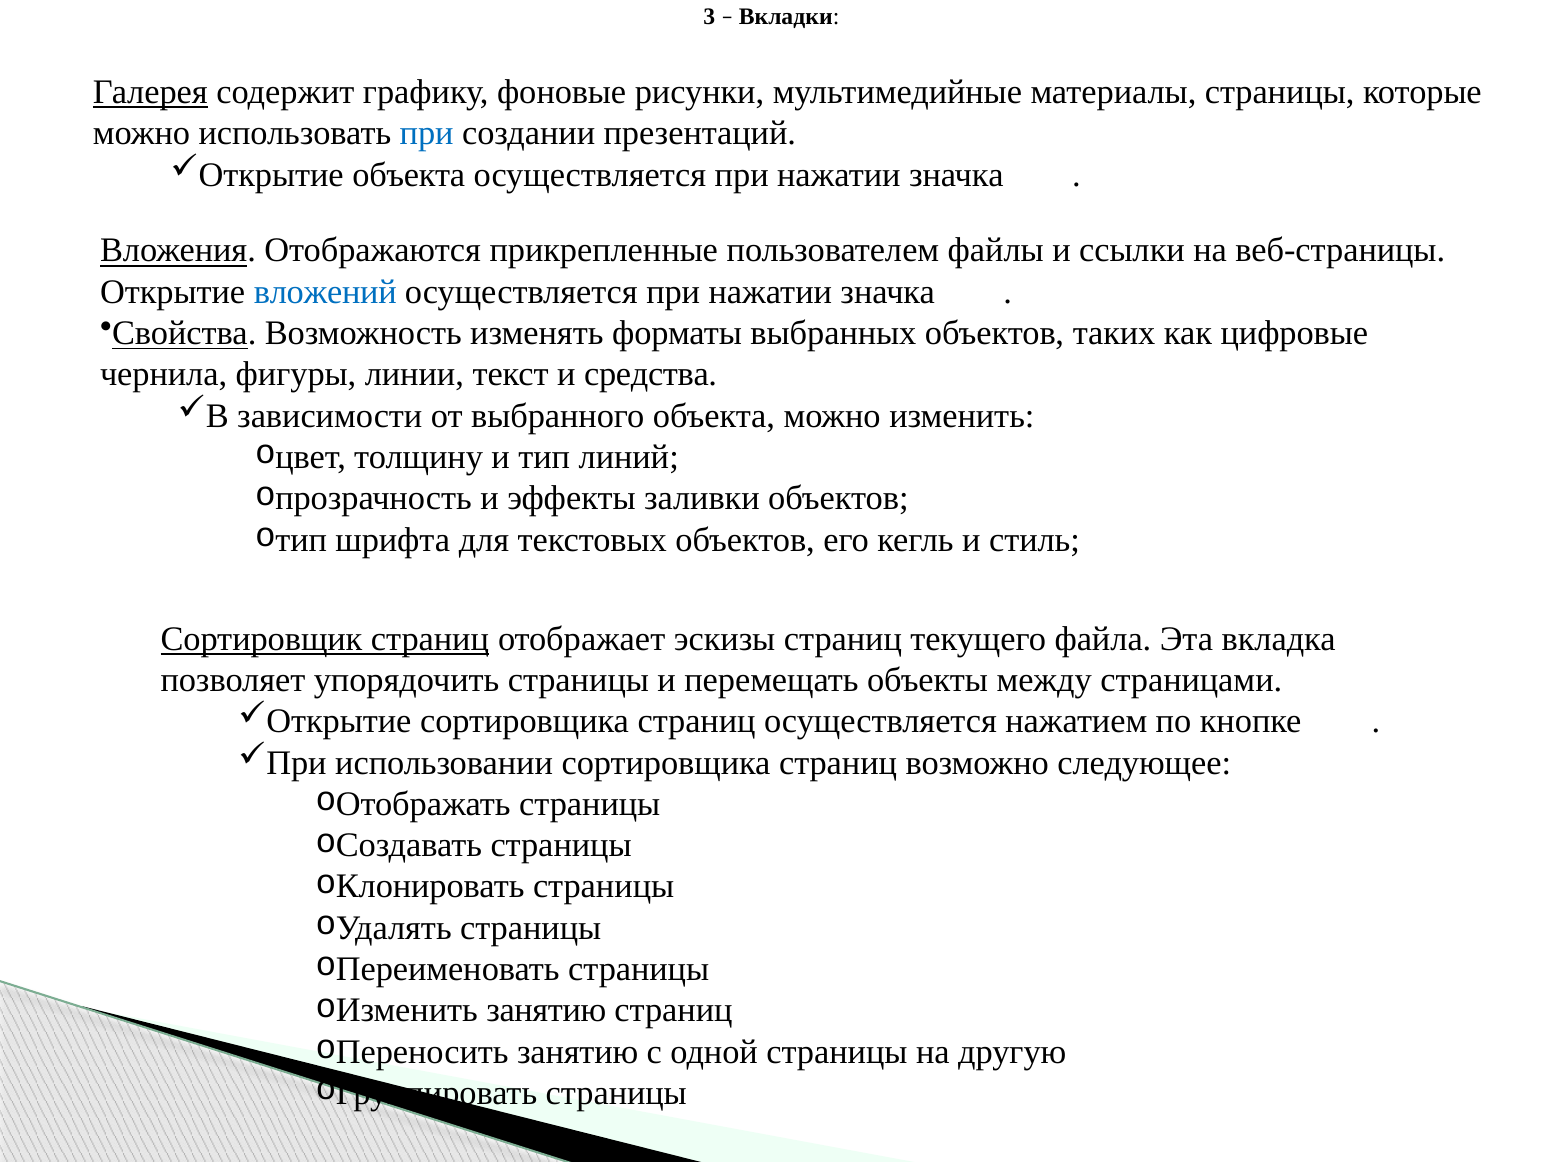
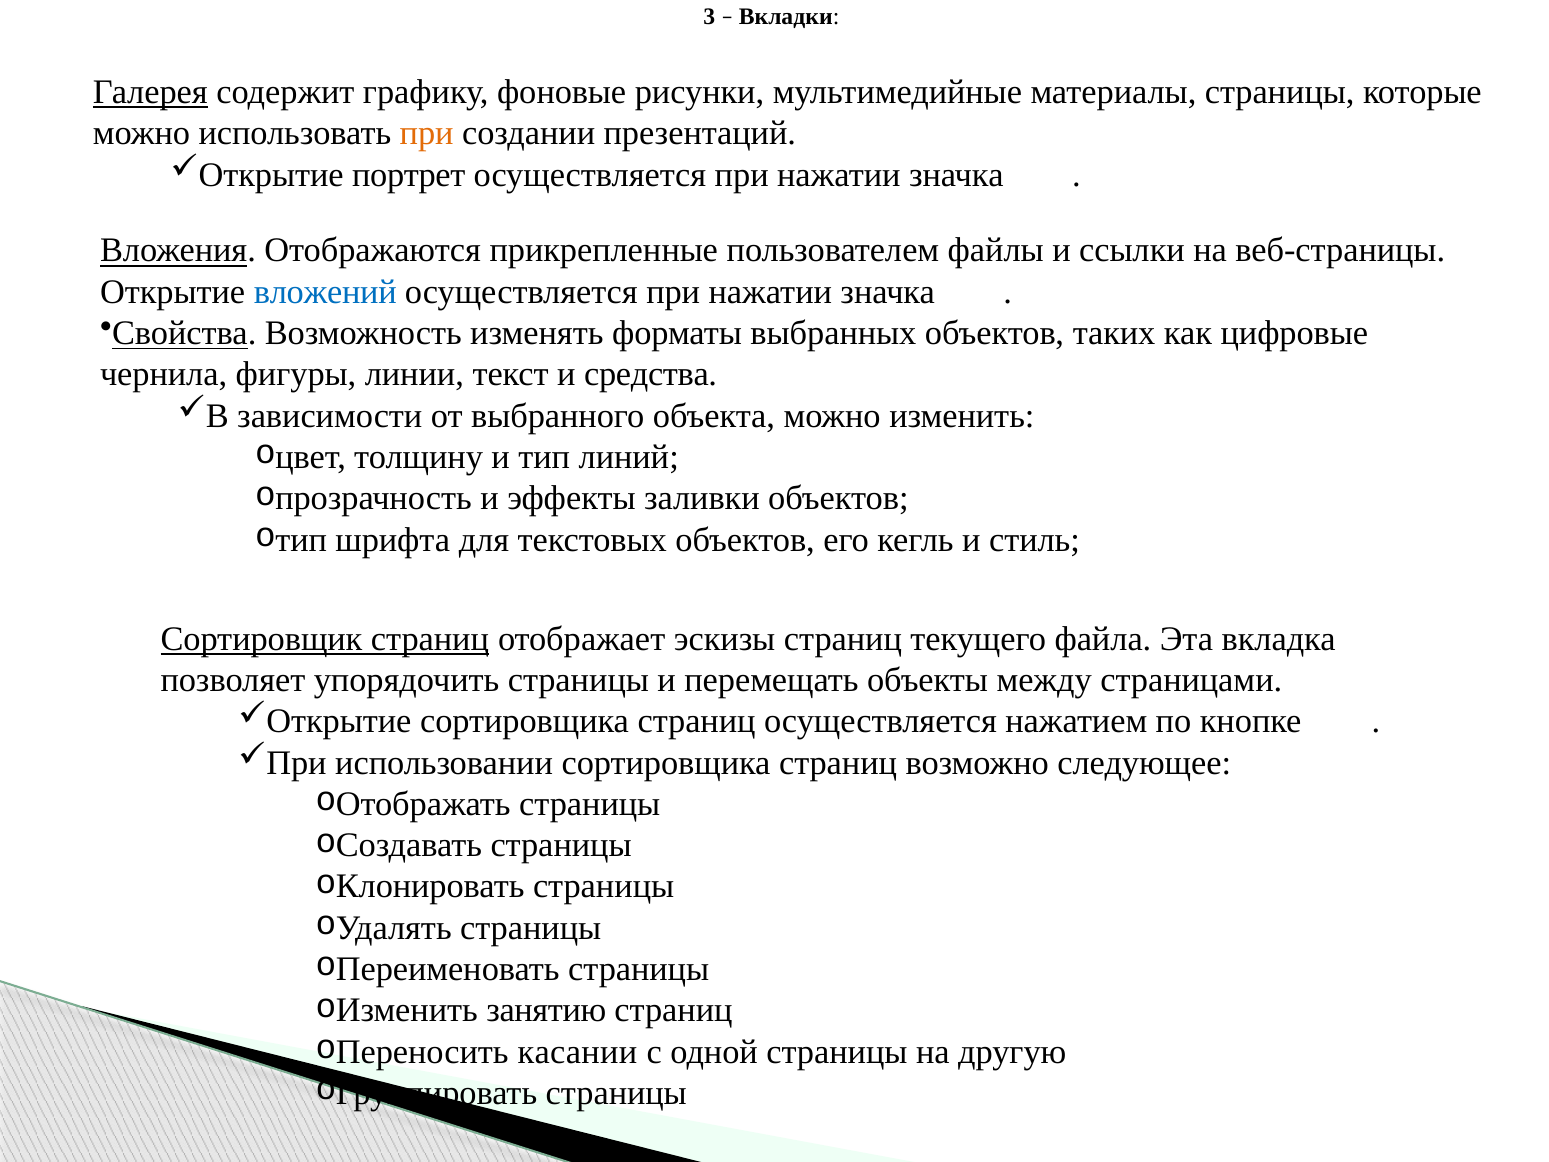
при at (427, 133) colour: blue -> orange
объекта at (409, 175): объекта -> портрет
занятию at (578, 1052): занятию -> касании
